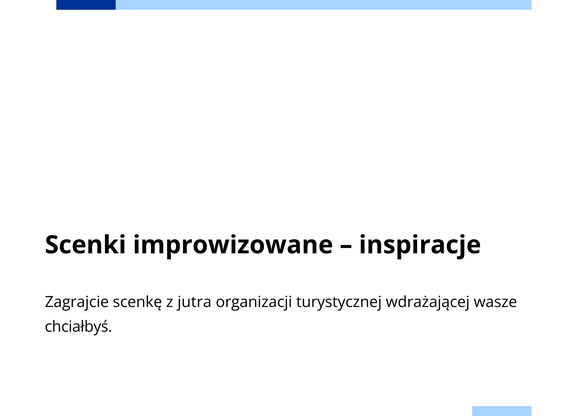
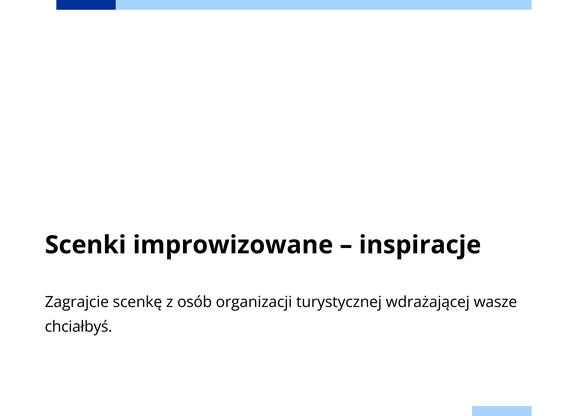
jutra: jutra -> osób
